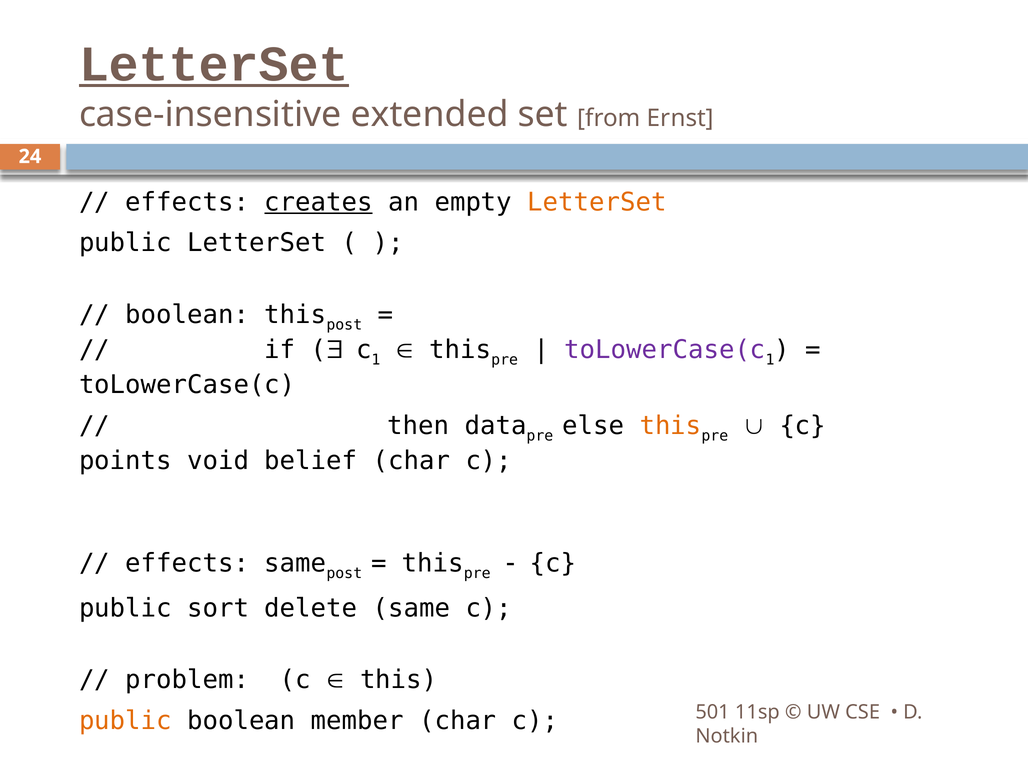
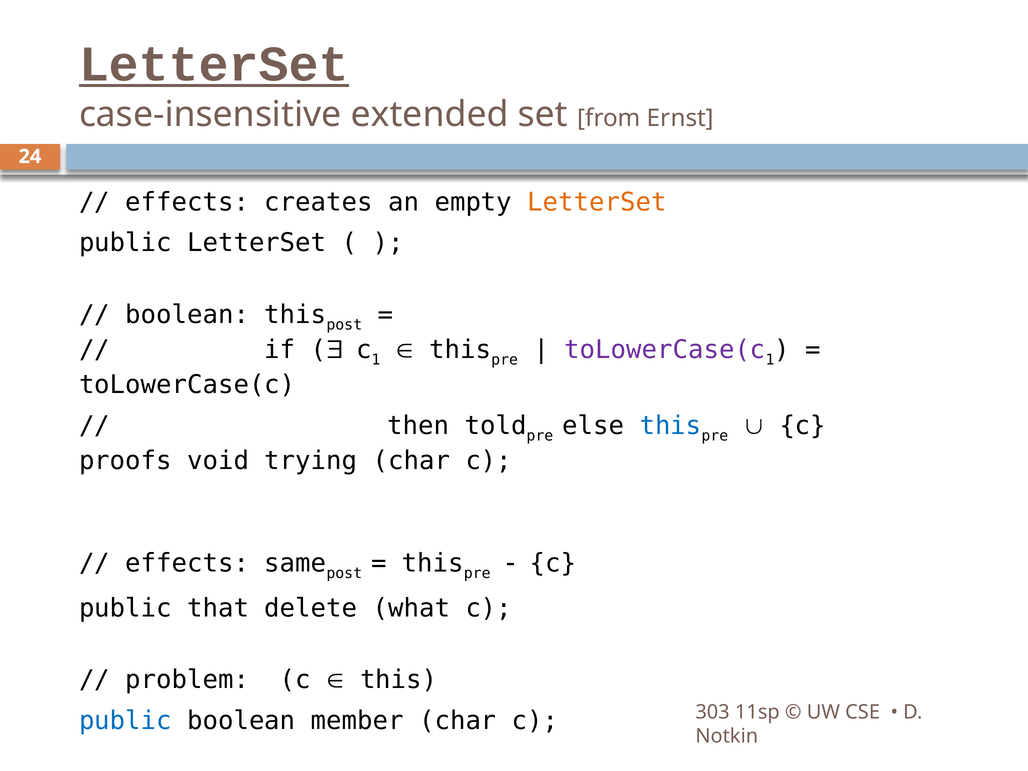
creates underline: present -> none
data: data -> told
this at (670, 426) colour: orange -> blue
points: points -> proofs
belief: belief -> trying
sort: sort -> that
delete same: same -> what
public at (125, 721) colour: orange -> blue
501: 501 -> 303
